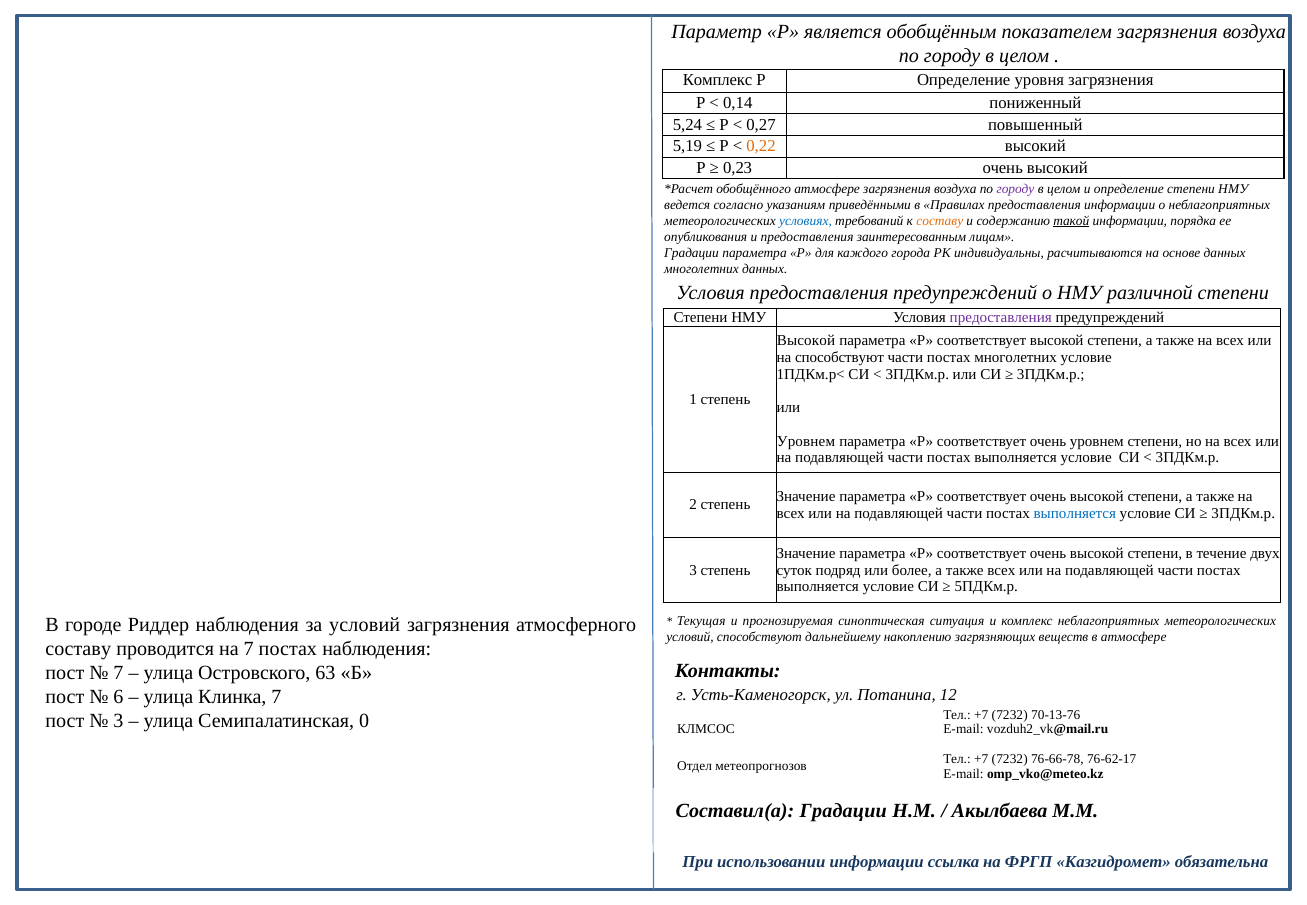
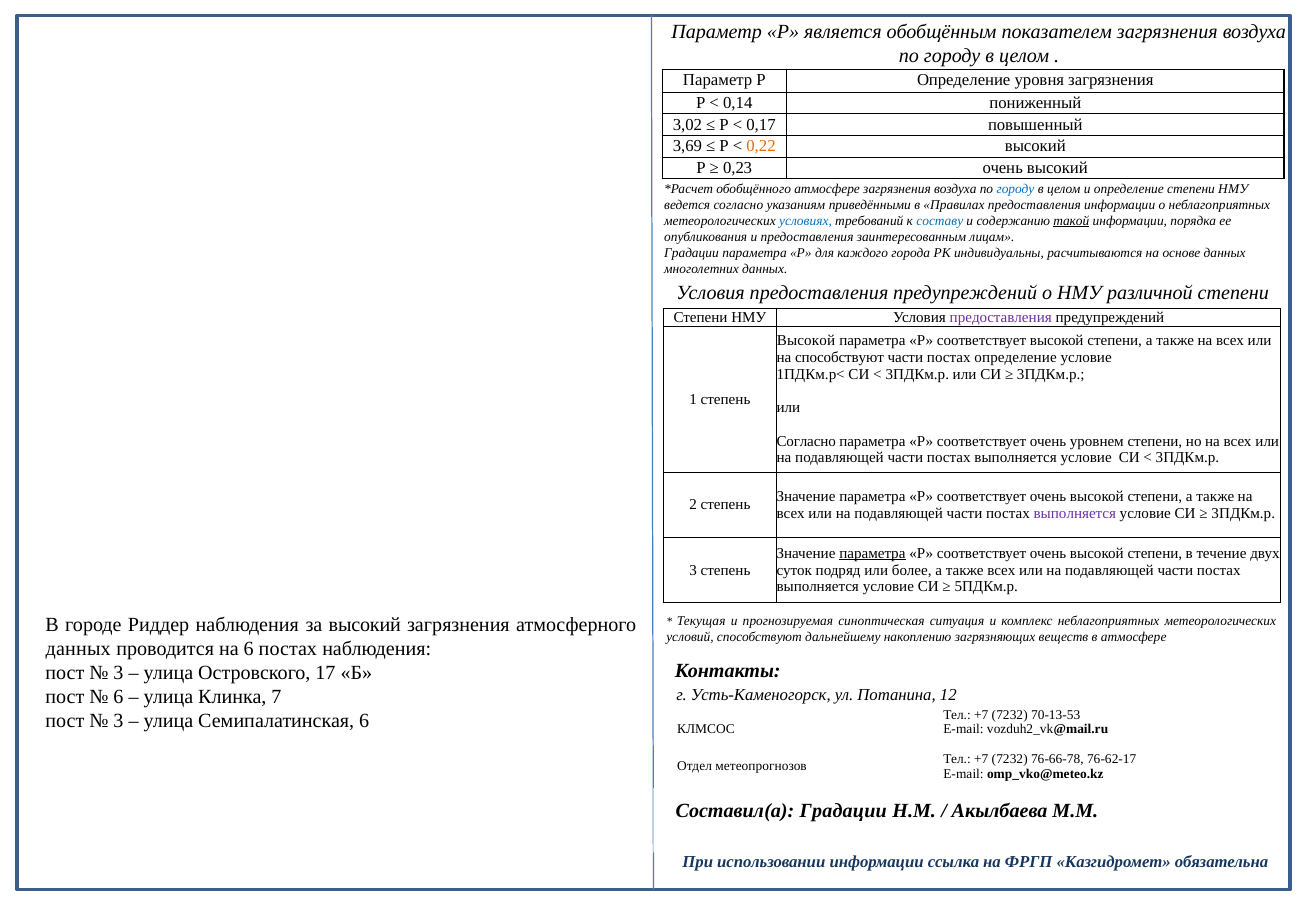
Комплекс at (718, 80): Комплекс -> Параметр
5,24: 5,24 -> 3,02
0,27: 0,27 -> 0,17
5,19: 5,19 -> 3,69
городу at (1016, 189) colour: purple -> blue
составу at (940, 221) colour: orange -> blue
постах многолетних: многолетних -> определение
Уровнем at (806, 441): Уровнем -> Согласно
выполняется at (1075, 513) colour: blue -> purple
параметра at (872, 553) underline: none -> present
за условий: условий -> высокий
составу at (78, 649): составу -> данных
на 7: 7 -> 6
7 at (119, 673): 7 -> 3
63: 63 -> 17
70-13-76: 70-13-76 -> 70-13-53
Семипалатинская 0: 0 -> 6
